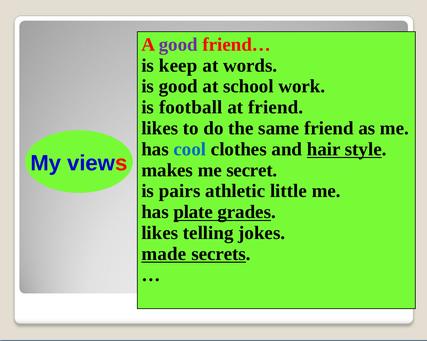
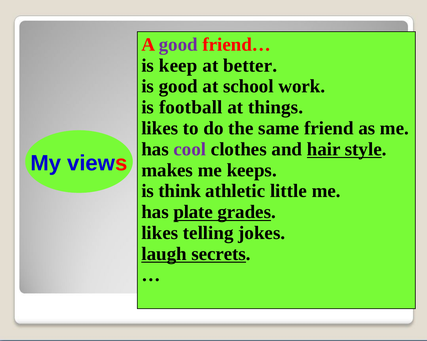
words: words -> better
at friend: friend -> things
cool colour: blue -> purple
secret: secret -> keeps
pairs: pairs -> think
made: made -> laugh
